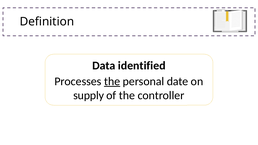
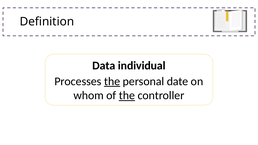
identified: identified -> individual
supply: supply -> whom
the at (127, 96) underline: none -> present
